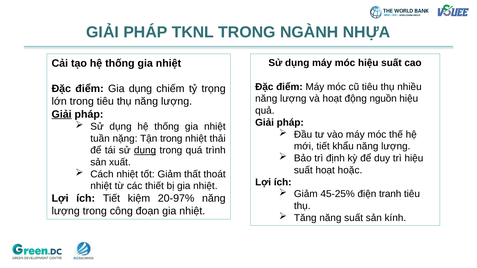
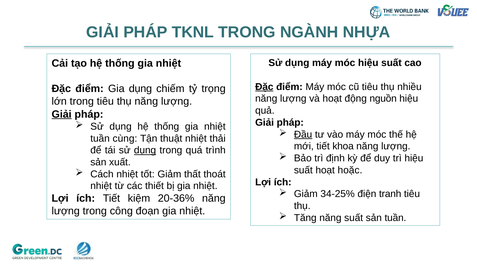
Đặc at (264, 87) underline: none -> present
Đầu underline: none -> present
nặng: nặng -> cùng
Tận trong: trong -> thuật
khẩu: khẩu -> khoa
45-25%: 45-25% -> 34-25%
20-97%: 20-97% -> 20-36%
sản kính: kính -> tuần
